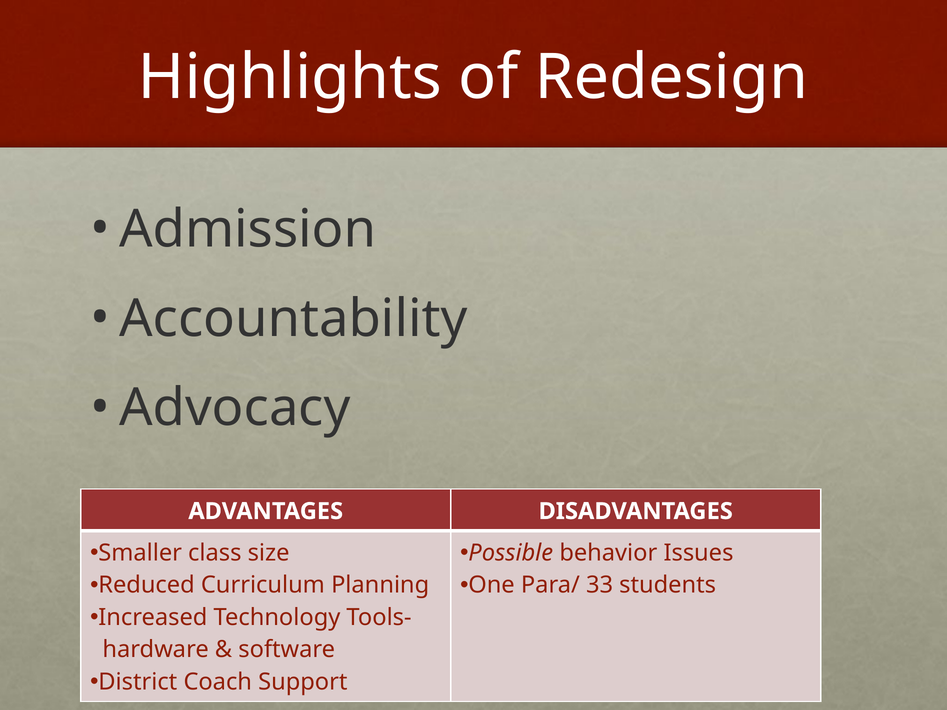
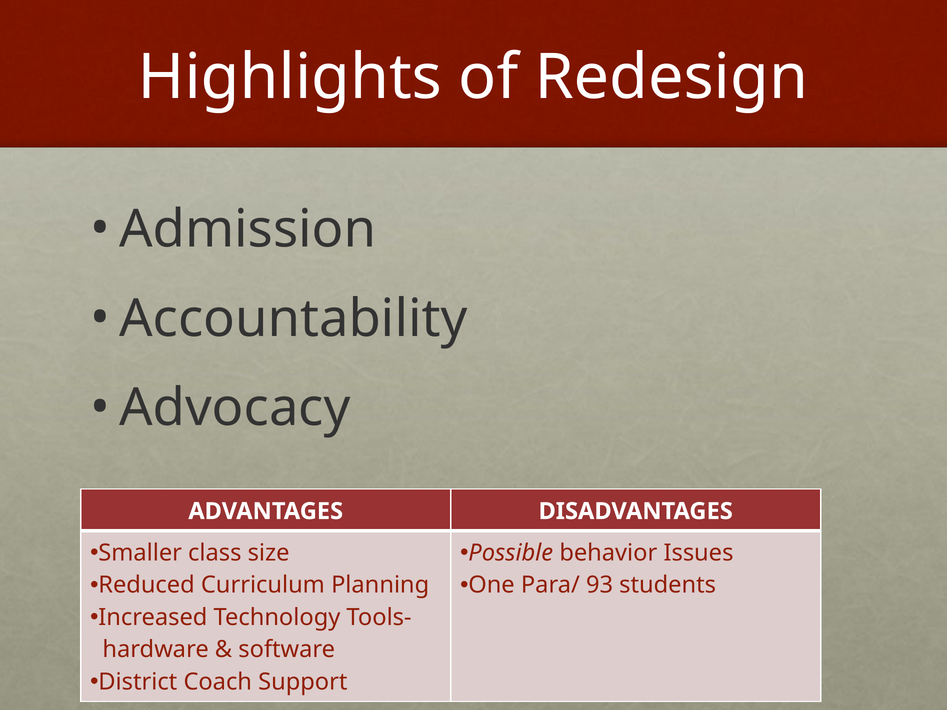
33: 33 -> 93
